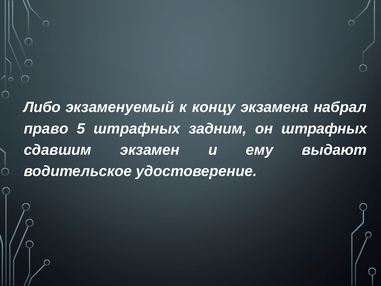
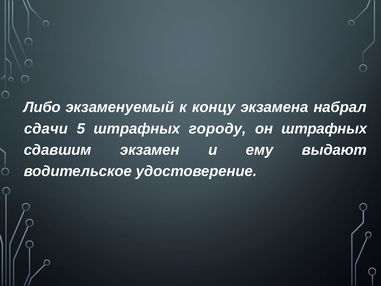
право: право -> сдачи
задним: задним -> городу
